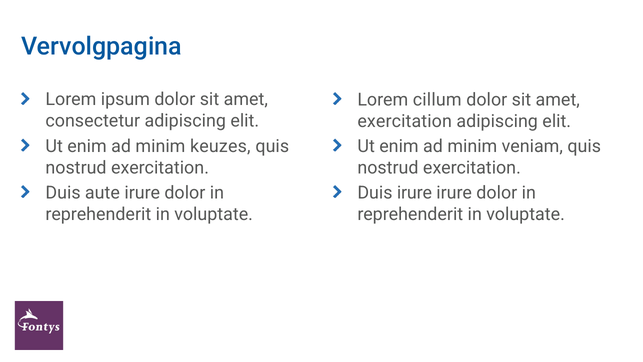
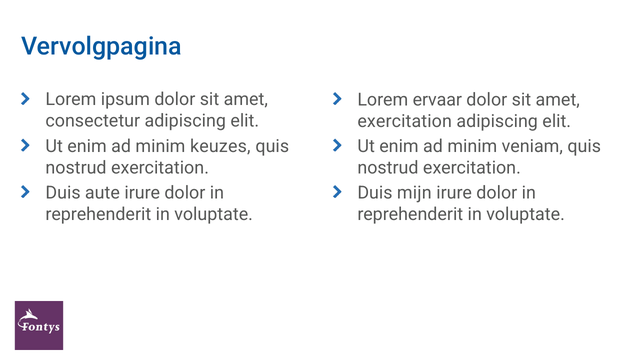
cillum: cillum -> ervaar
Duis irure: irure -> mijn
